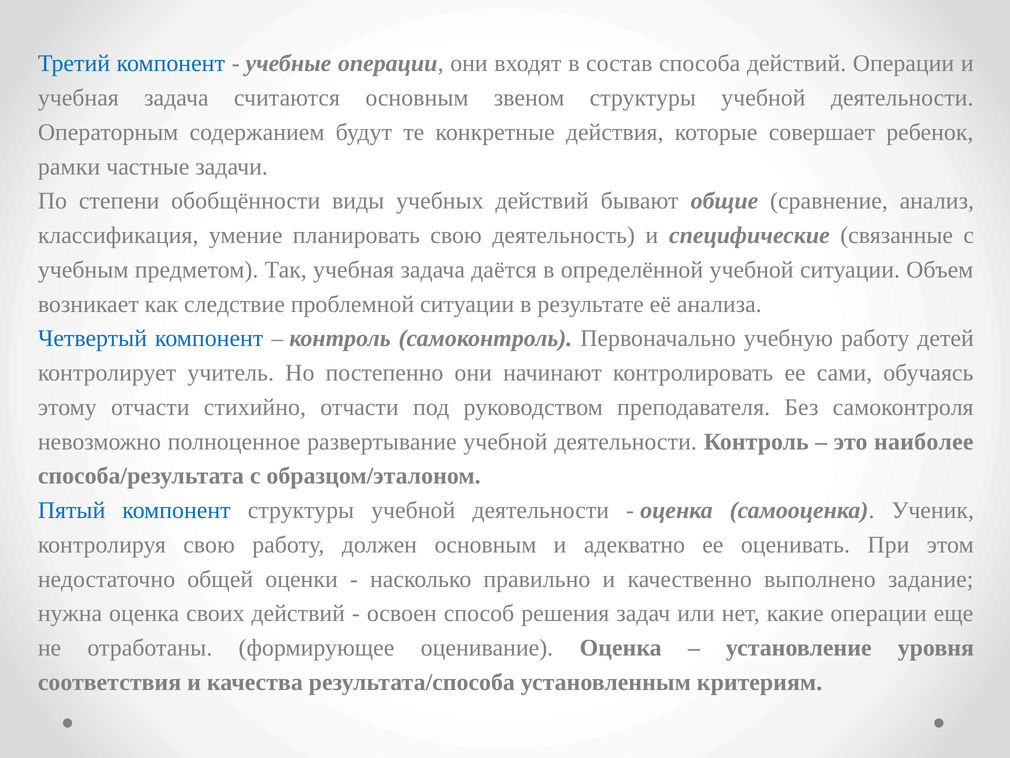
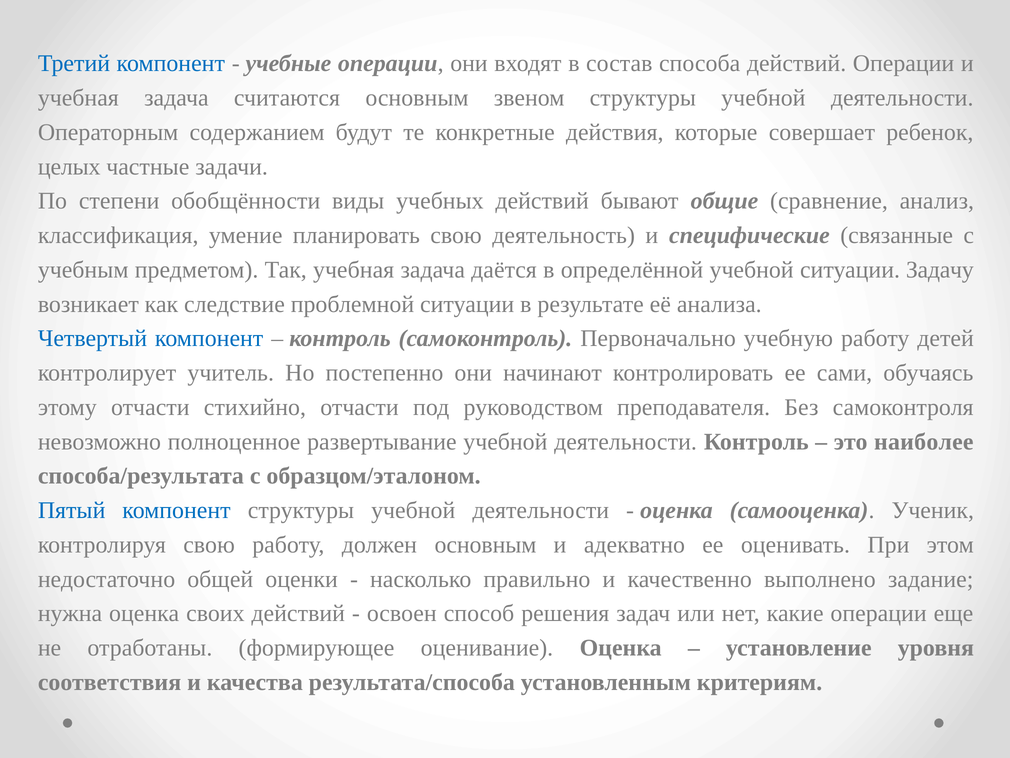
рамки: рамки -> целых
Объем: Объем -> Задачу
